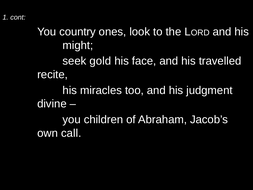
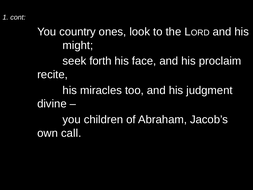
gold: gold -> forth
travelled: travelled -> proclaim
